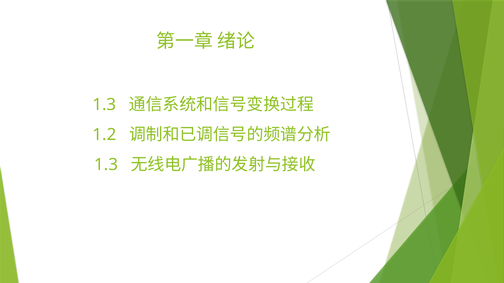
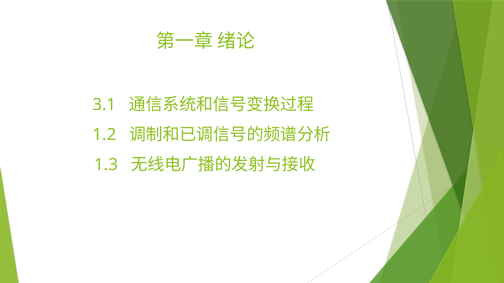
1.3 at (104, 105): 1.3 -> 3.1
